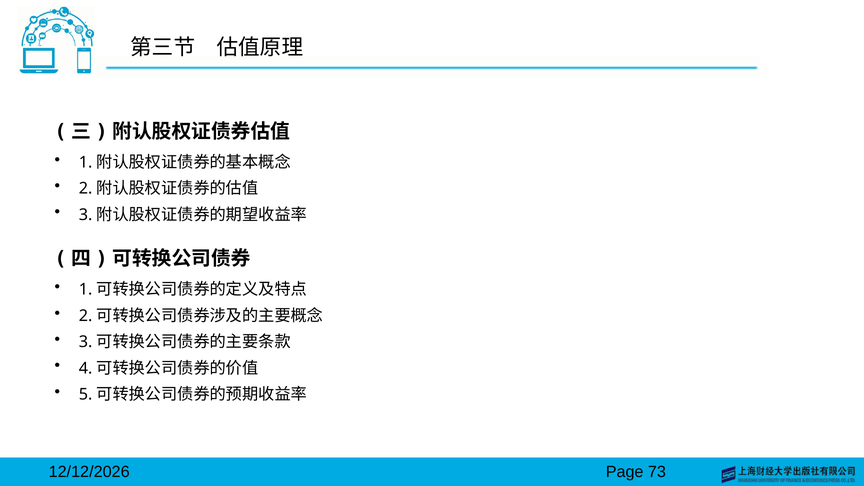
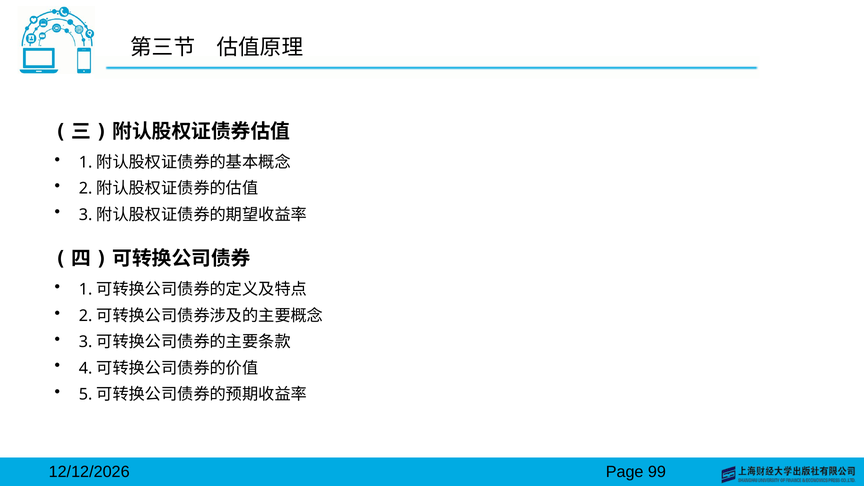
73: 73 -> 99
